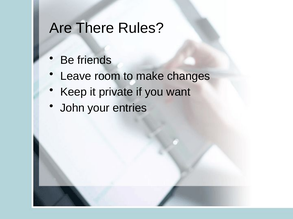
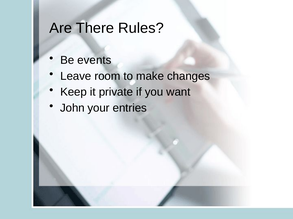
friends: friends -> events
